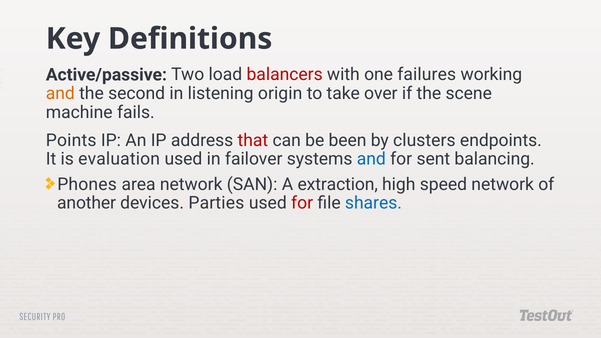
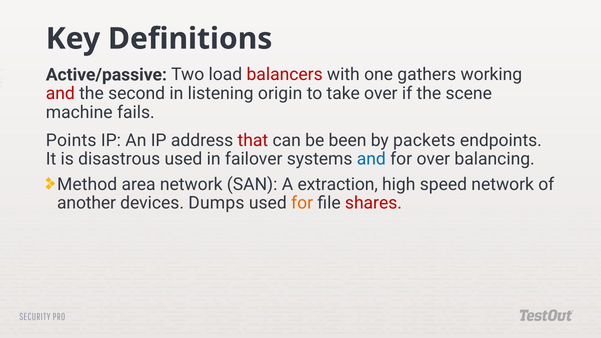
failures: failures -> gathers
and at (60, 94) colour: orange -> red
clusters: clusters -> packets
evaluation: evaluation -> disastrous
for sent: sent -> over
Phones: Phones -> Method
Parties: Parties -> Dumps
for at (302, 203) colour: red -> orange
shares colour: blue -> red
